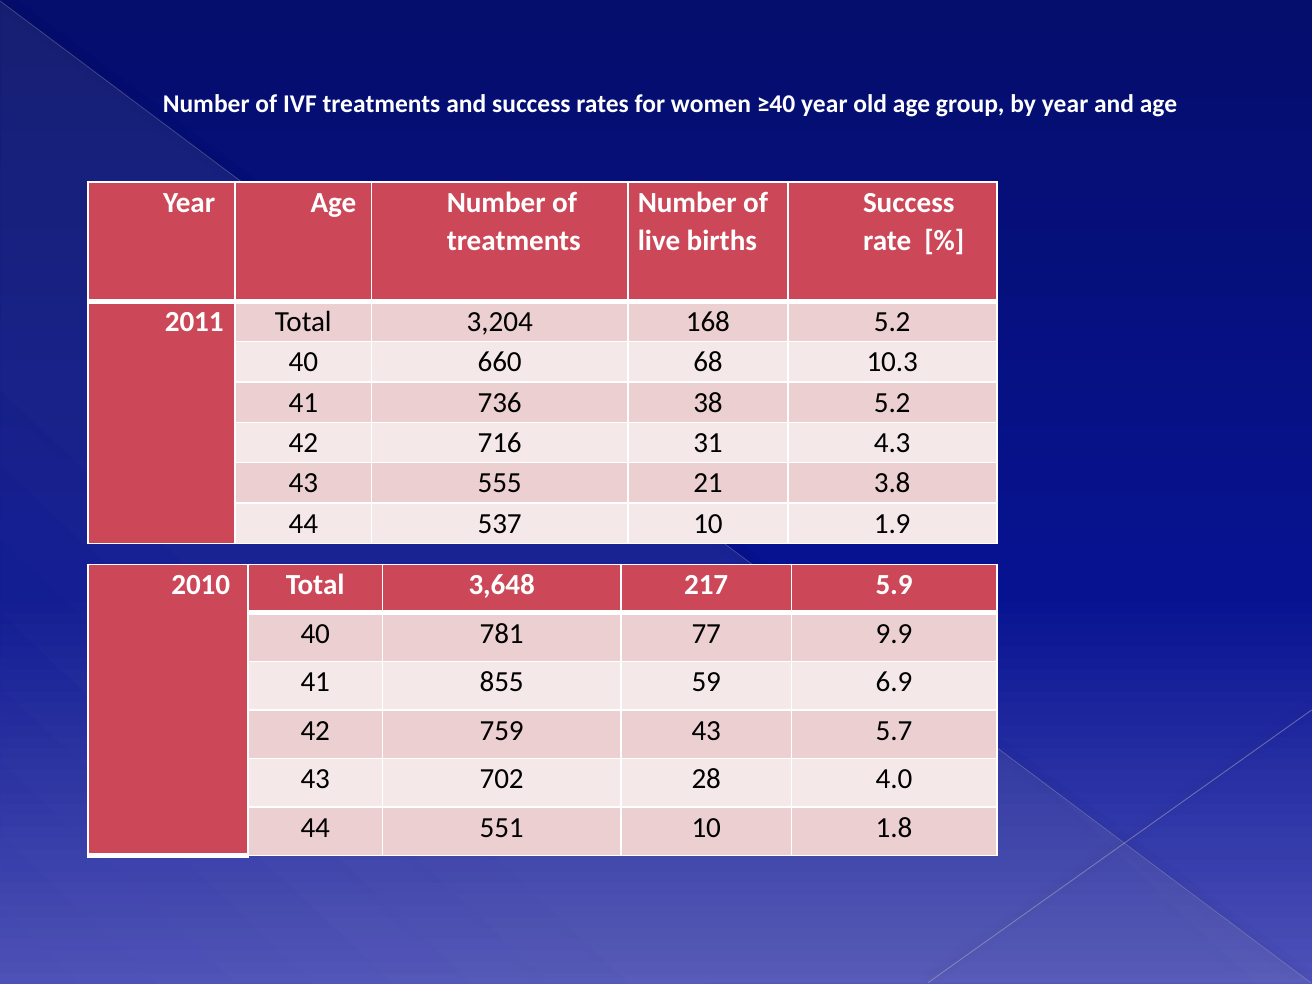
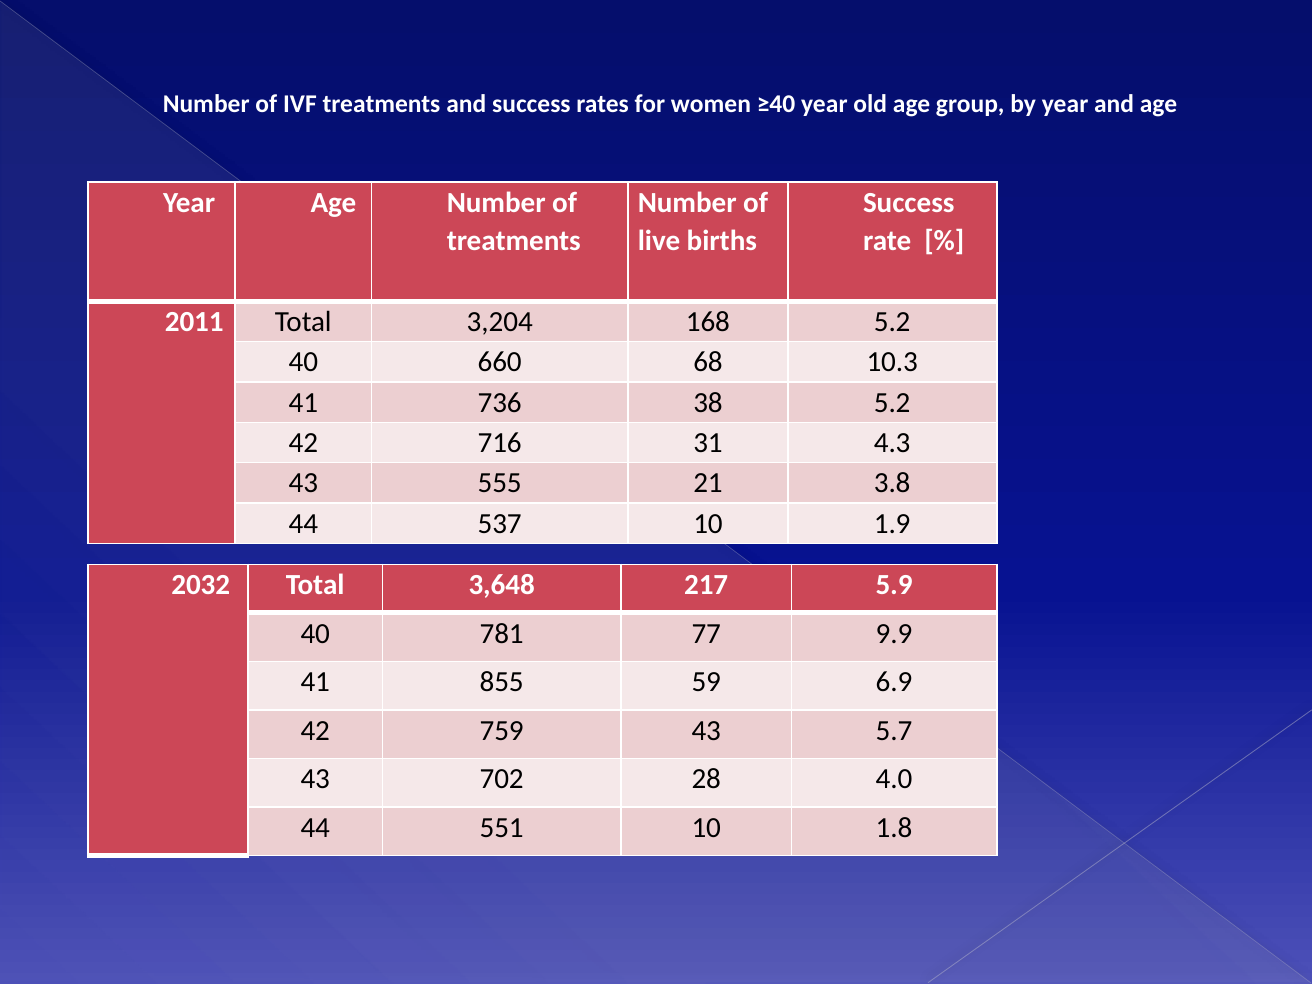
2010: 2010 -> 2032
